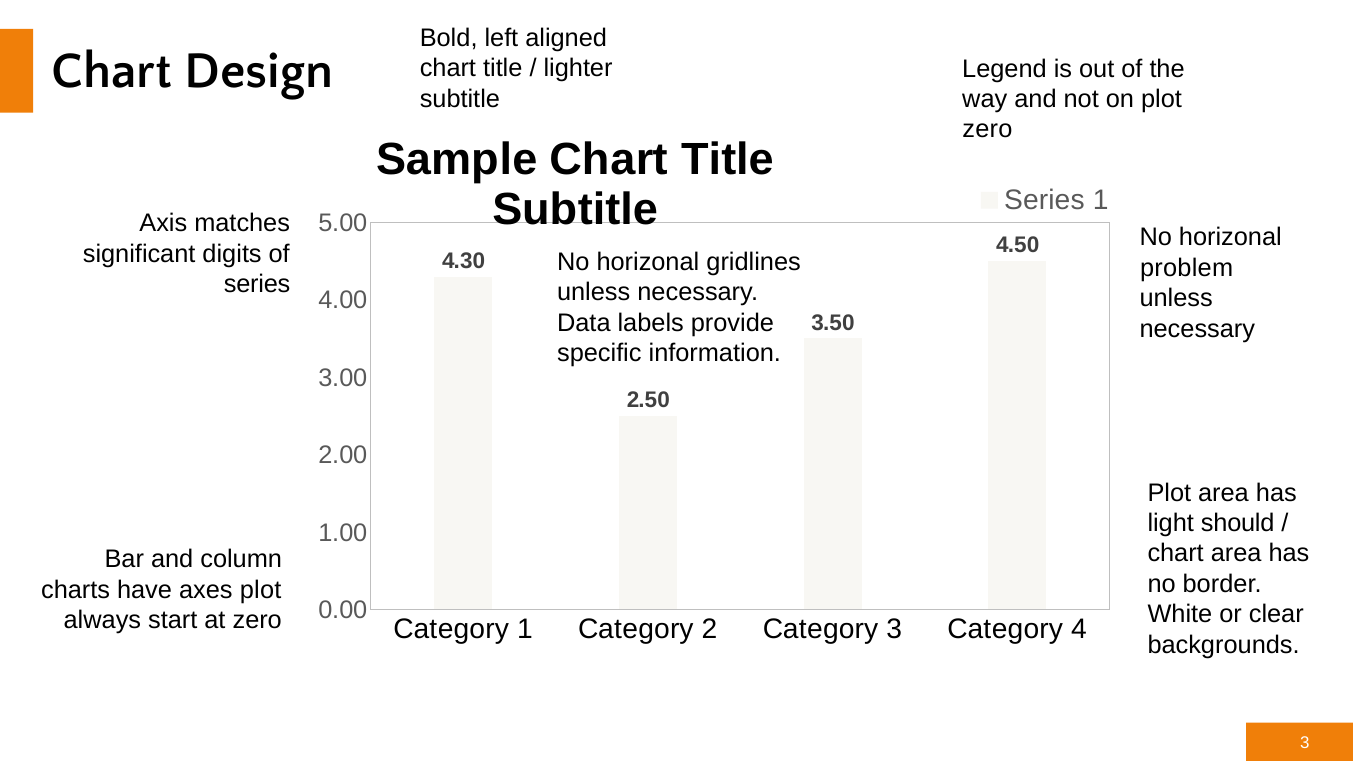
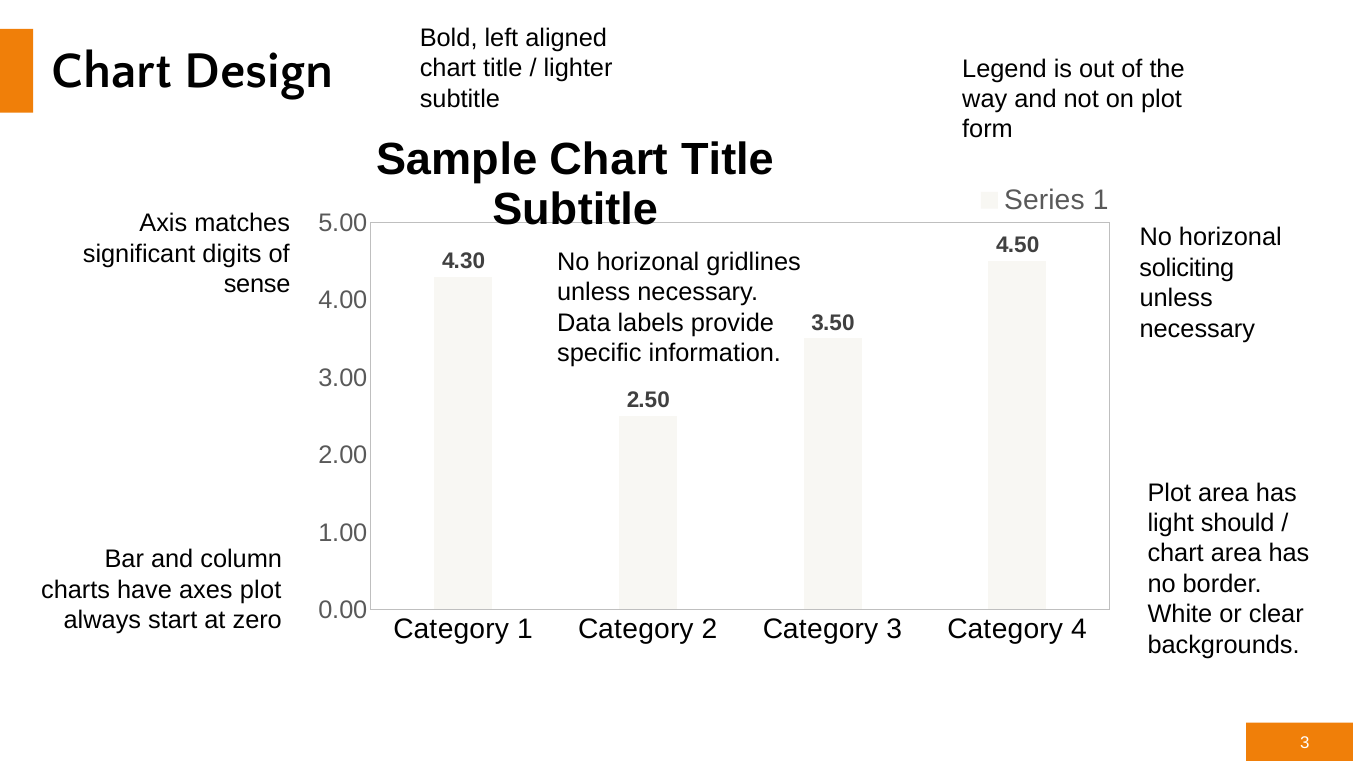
zero at (987, 130): zero -> form
problem: problem -> soliciting
series at (257, 284): series -> sense
